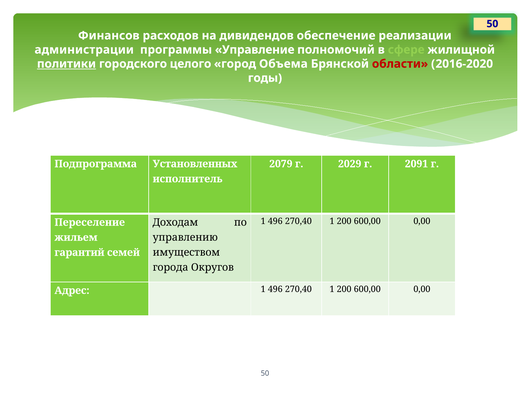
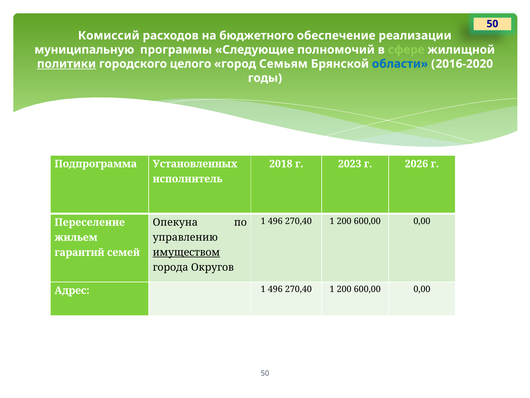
Финансов: Финансов -> Комиссий
дивидендов: дивидендов -> бюджетного
администрации: администрации -> муниципальную
Управление: Управление -> Следующие
Объема: Объема -> Семьям
области colour: red -> blue
2079: 2079 -> 2018
2029: 2029 -> 2023
2091: 2091 -> 2026
Доходам: Доходам -> Опекуна
имуществом underline: none -> present
